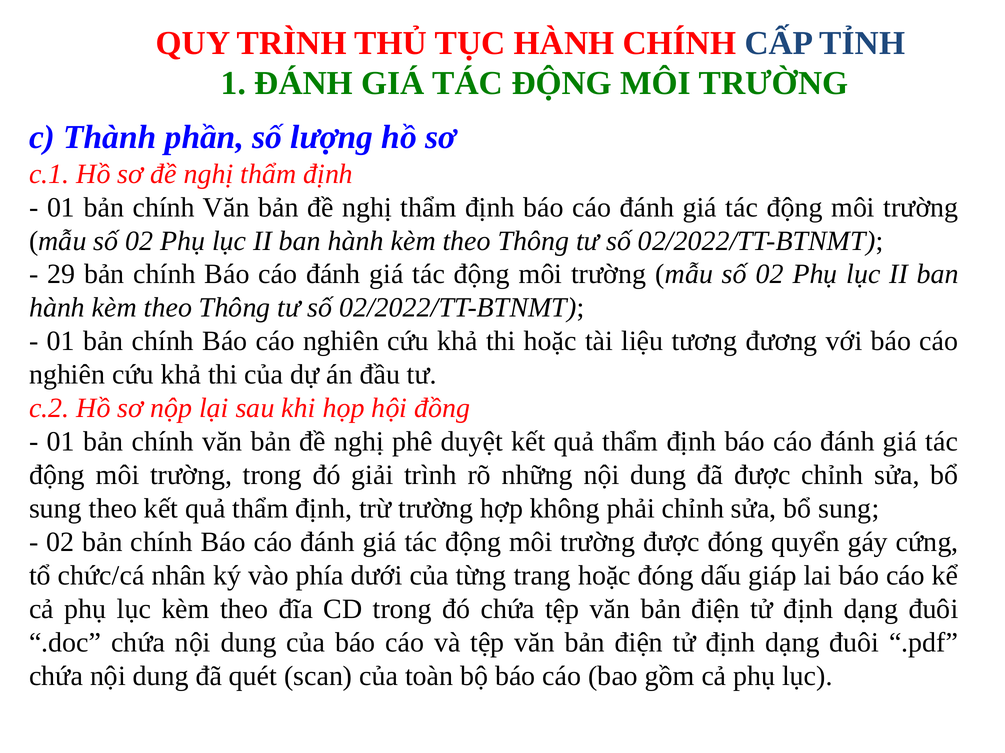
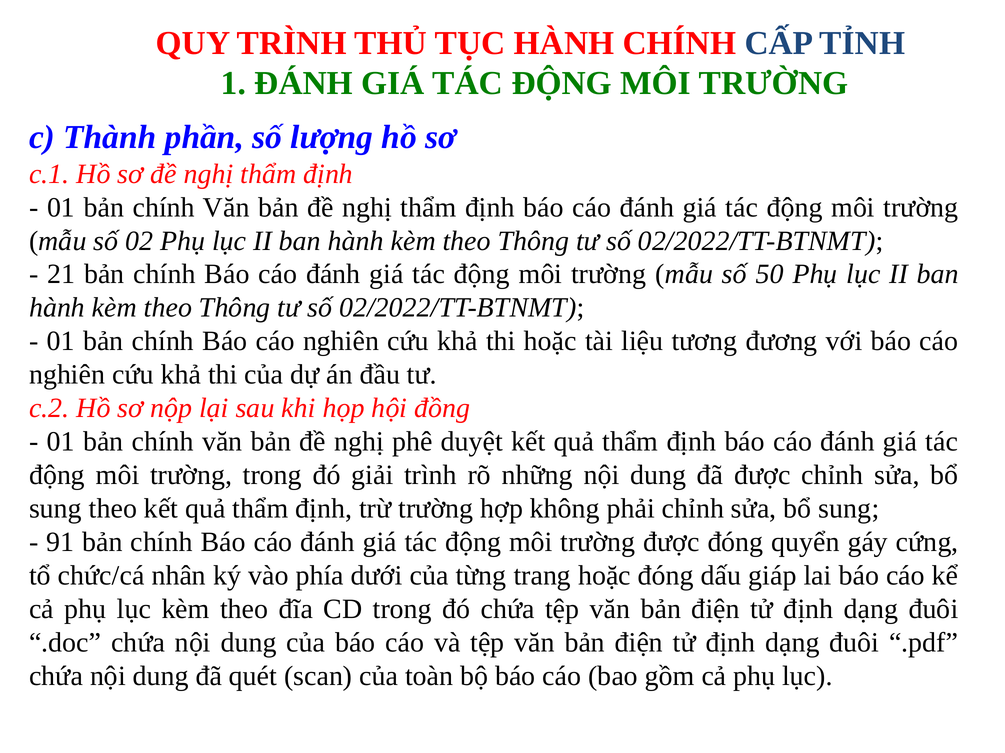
29: 29 -> 21
02 at (770, 275): 02 -> 50
02 at (60, 543): 02 -> 91
